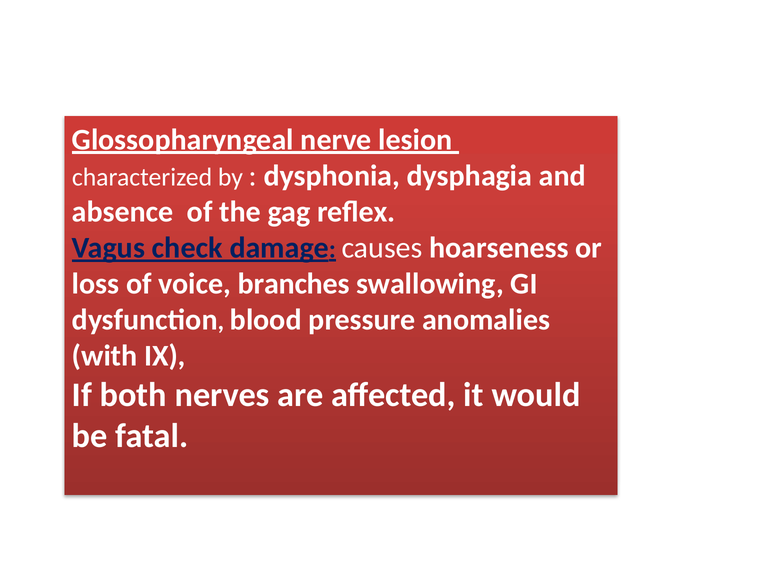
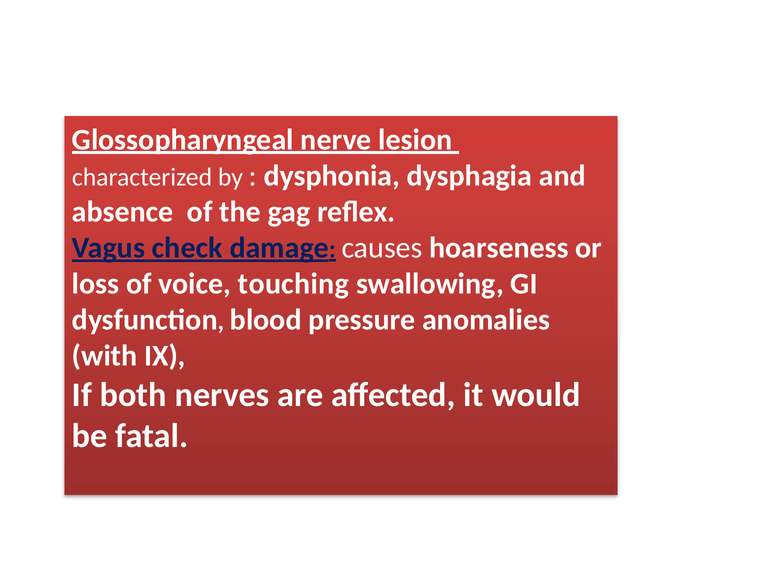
branches: branches -> touching
